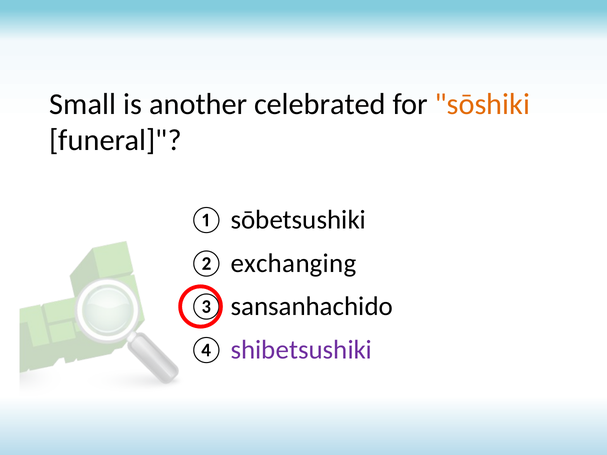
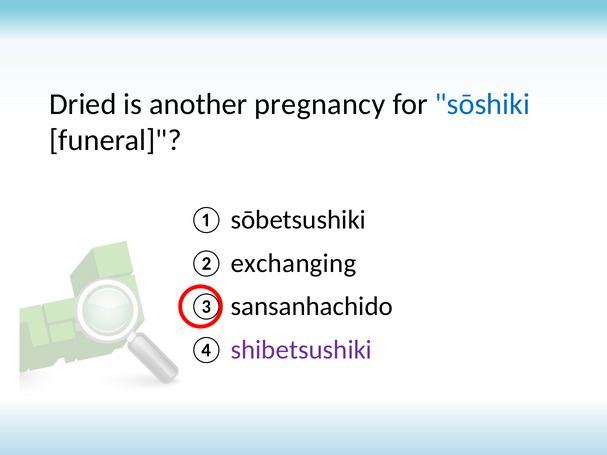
Small: Small -> Dried
celebrated: celebrated -> pregnancy
sōshiki colour: orange -> blue
